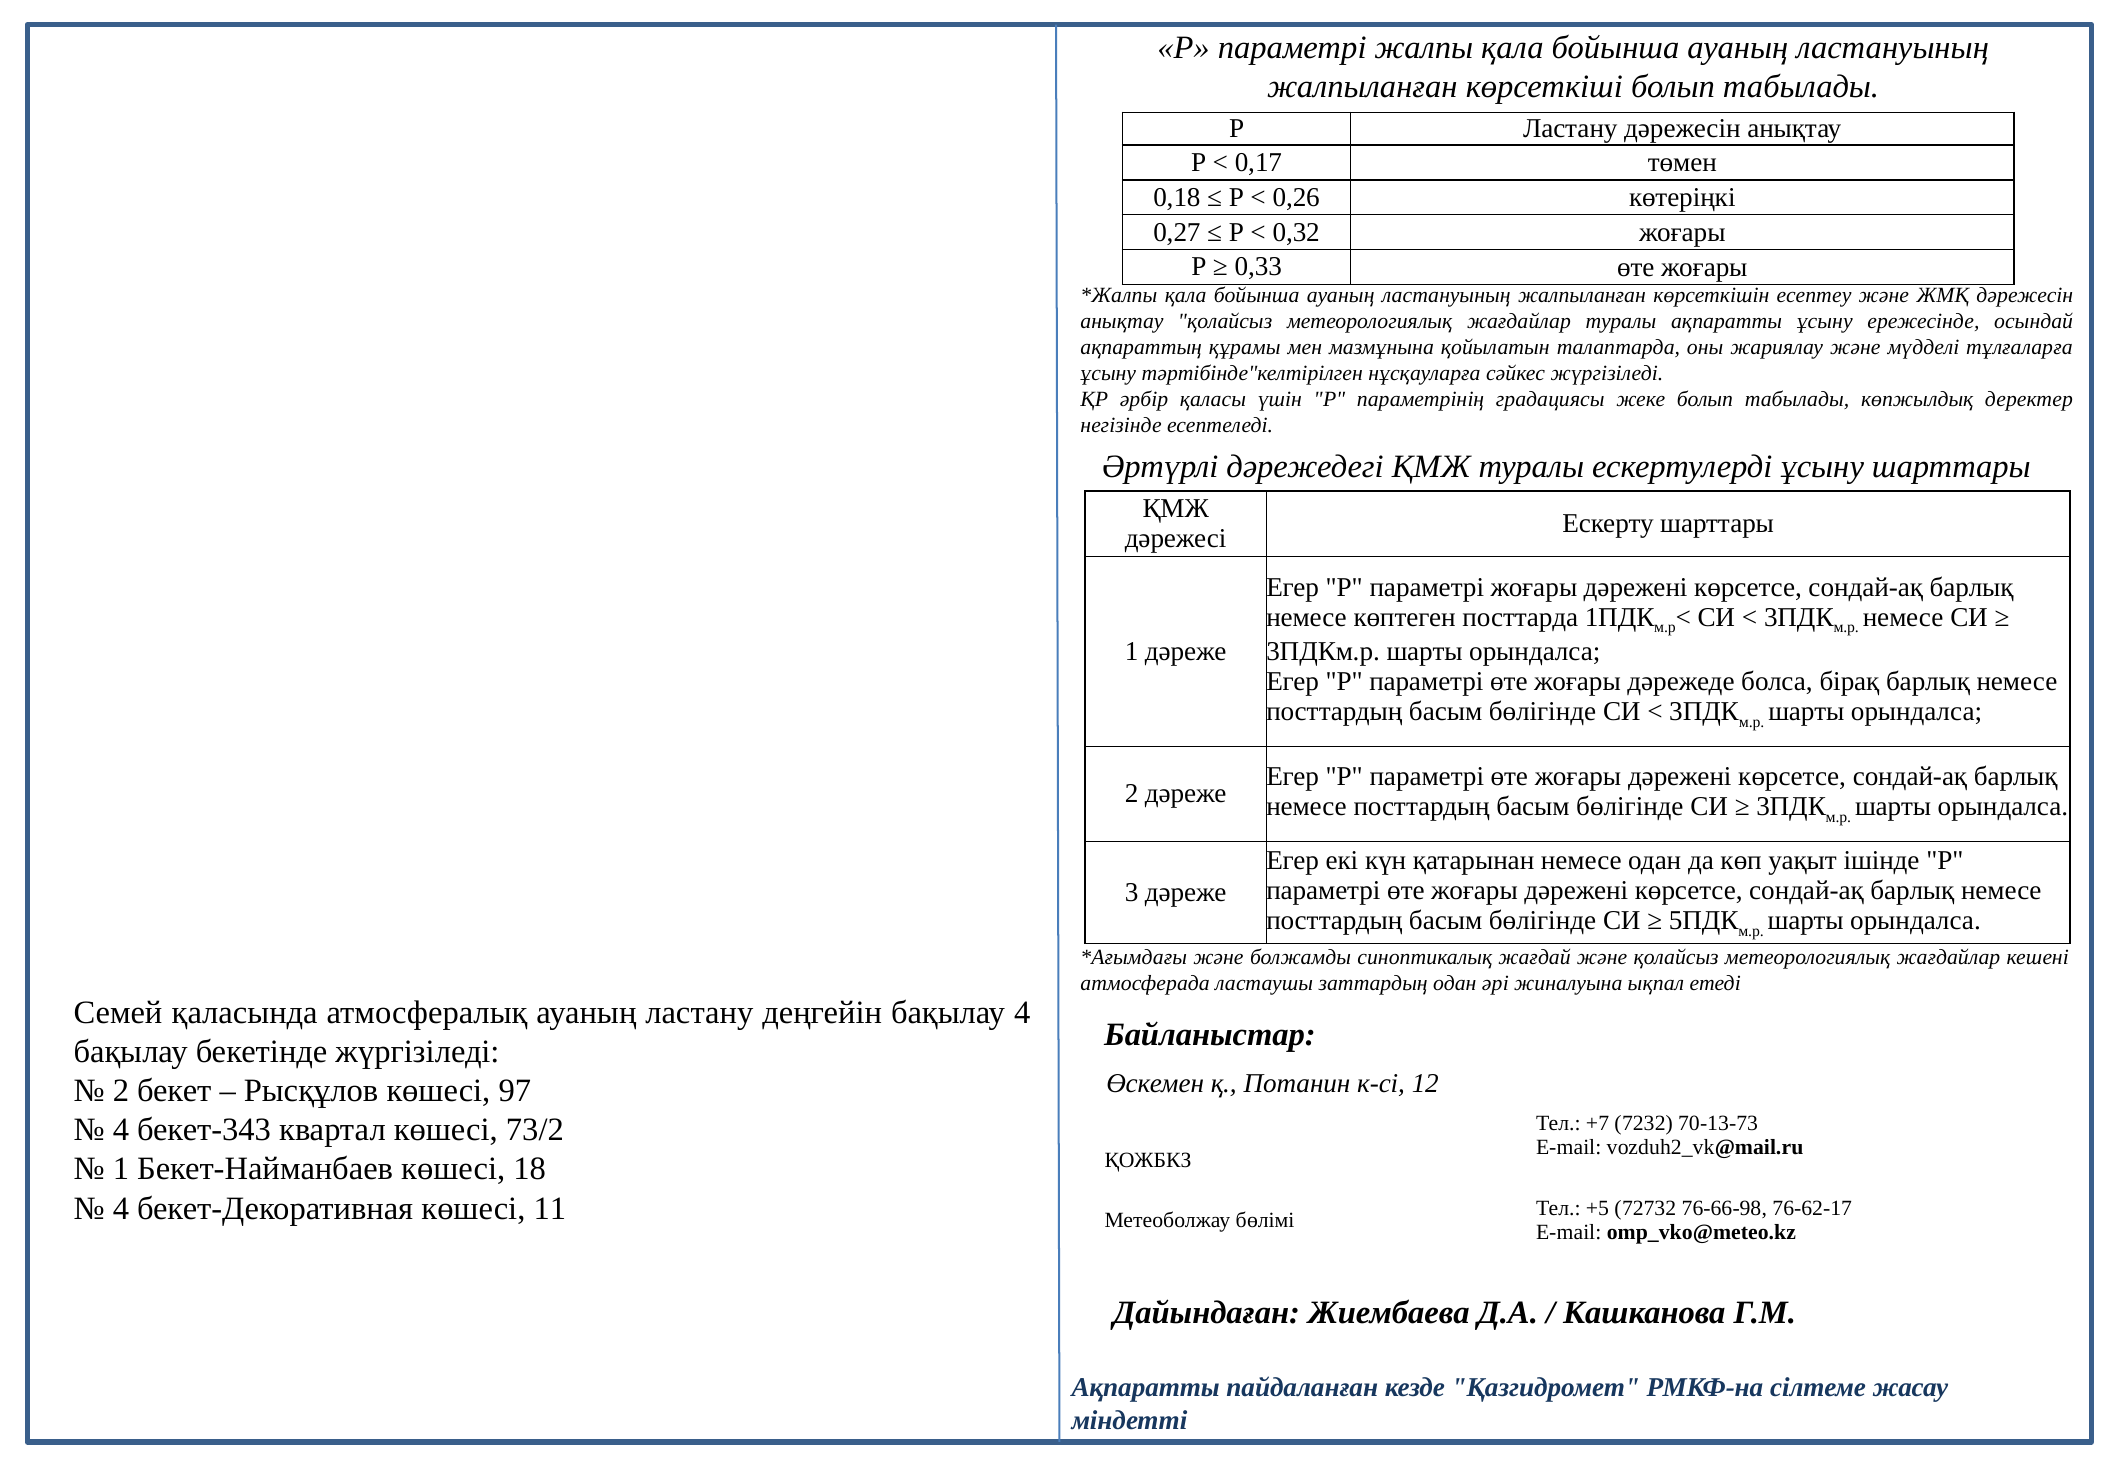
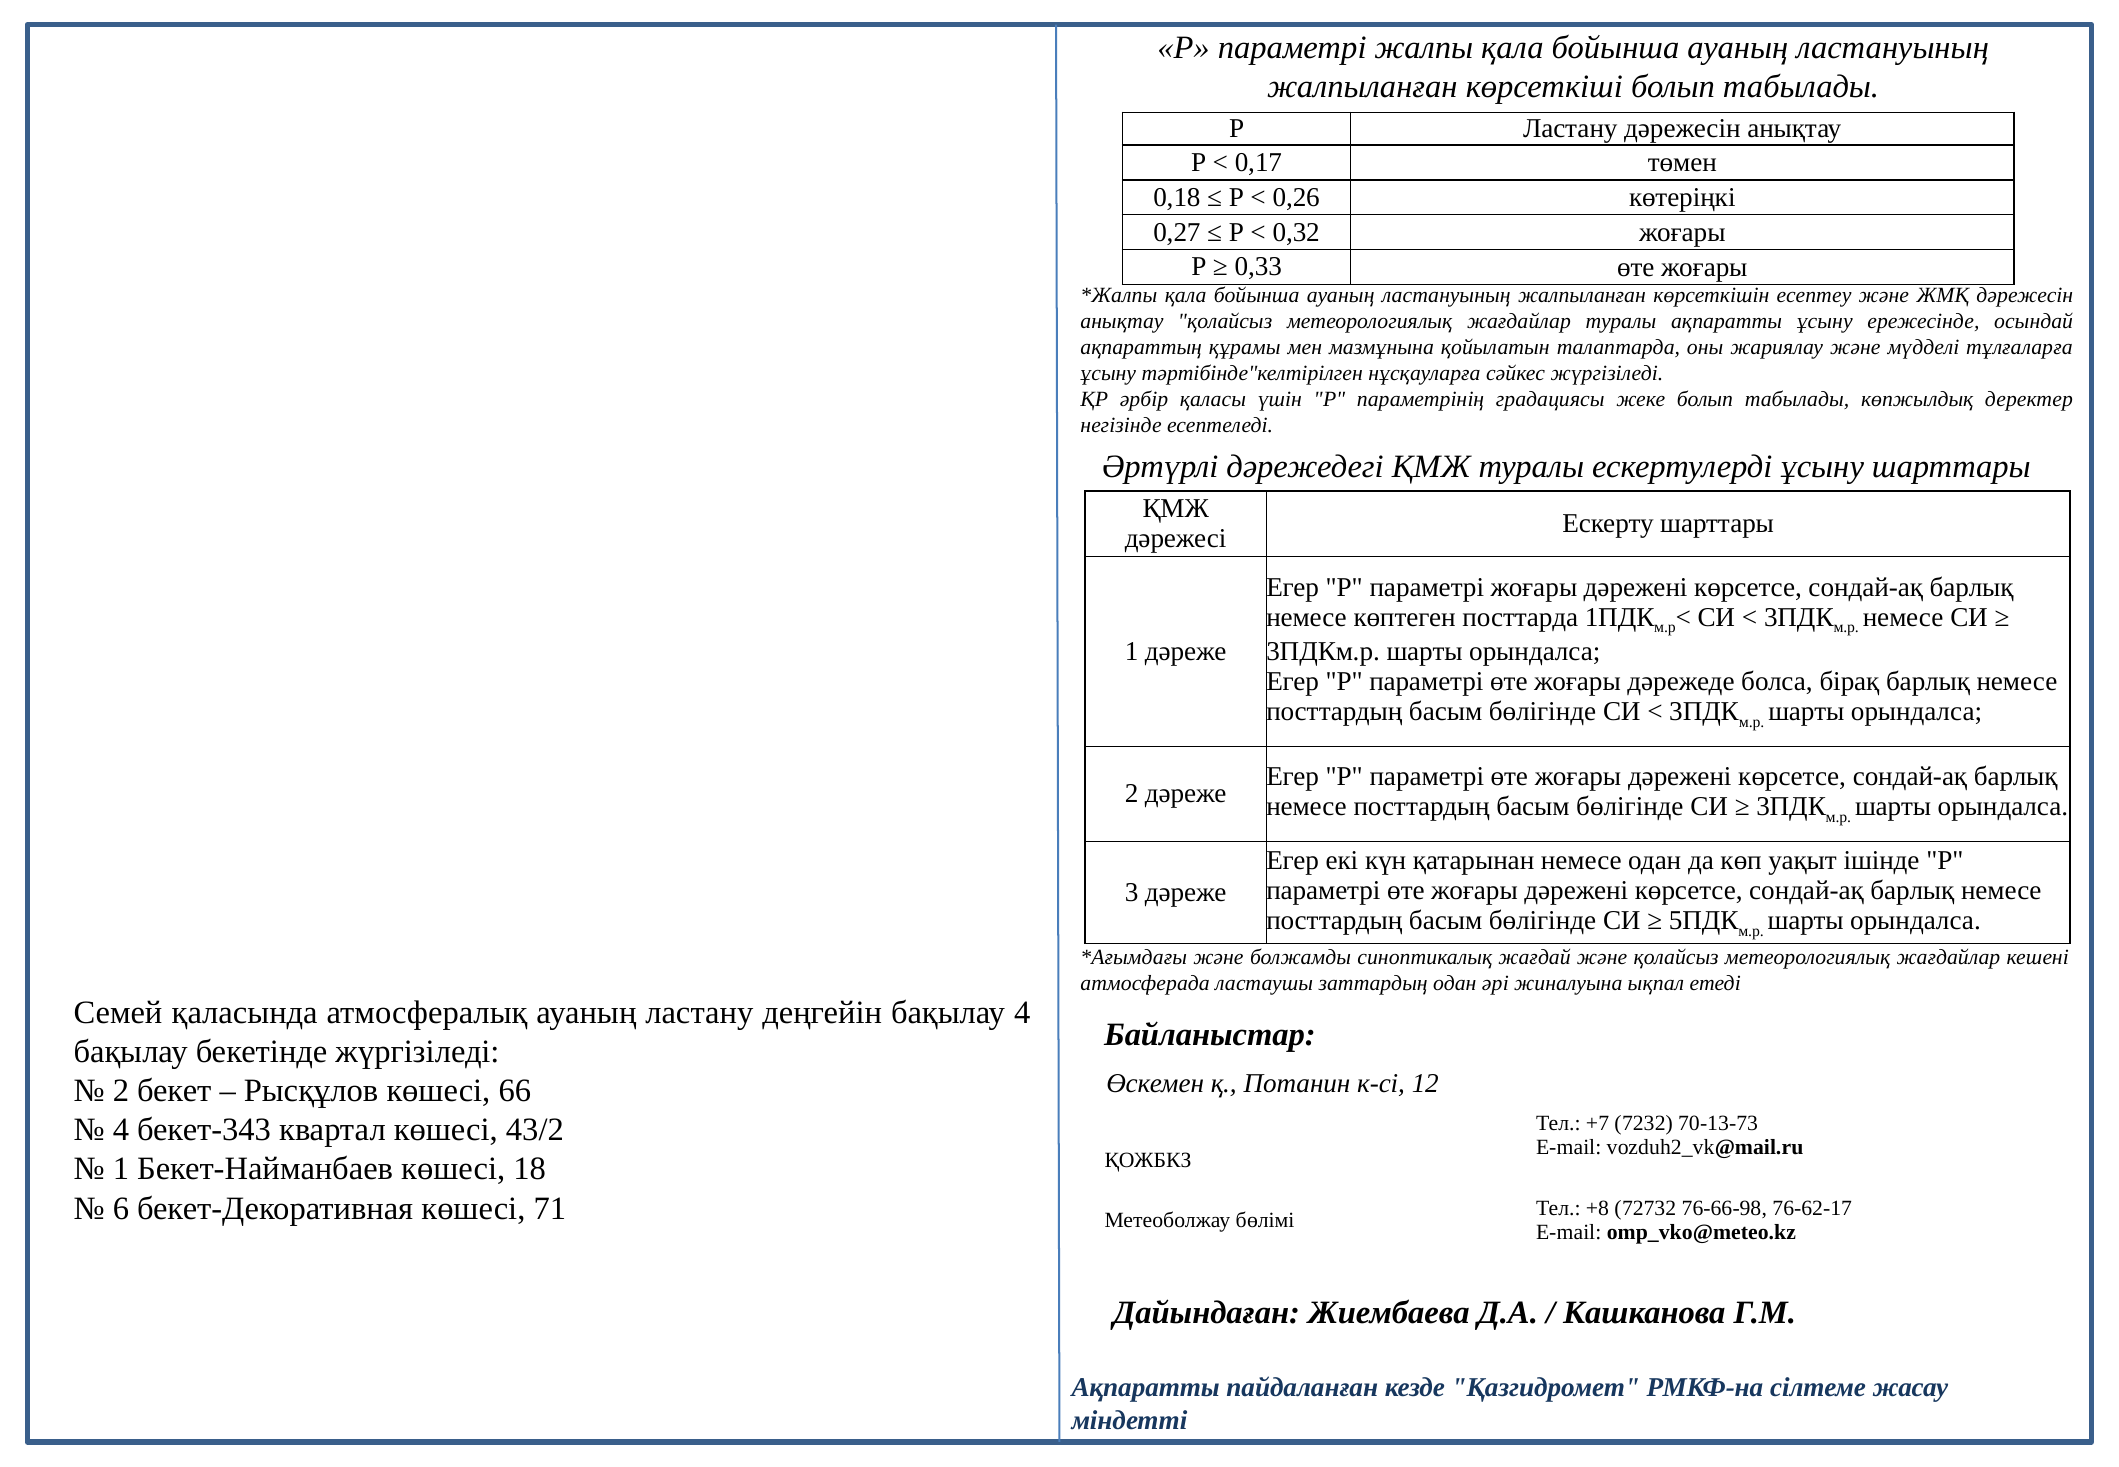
97: 97 -> 66
73/2: 73/2 -> 43/2
4 at (121, 1208): 4 -> 6
11: 11 -> 71
+5: +5 -> +8
